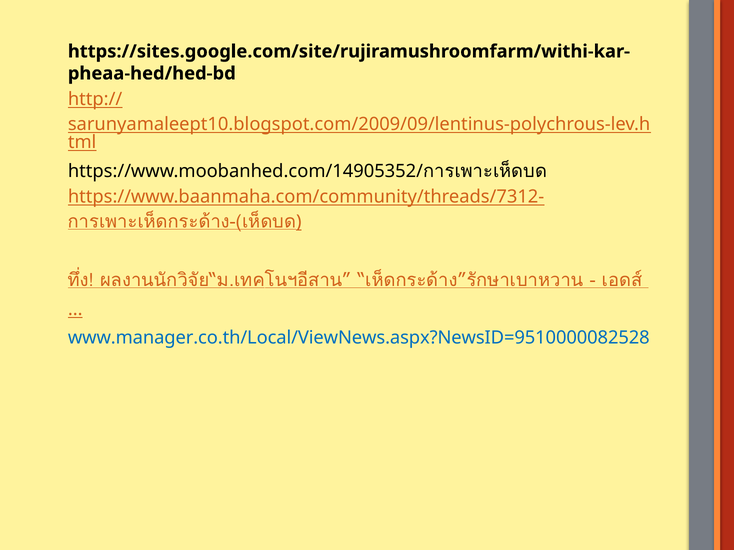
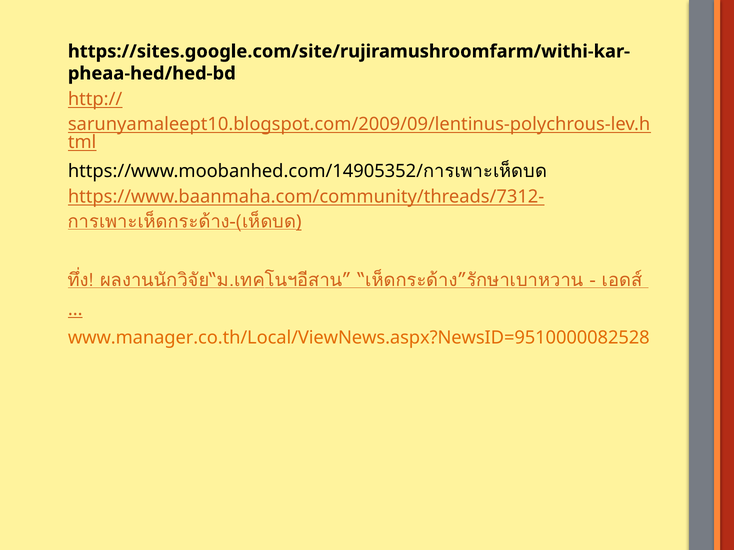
www.manager.co.th/Local/ViewNews.aspx?NewsID=9510000082528 colour: blue -> orange
